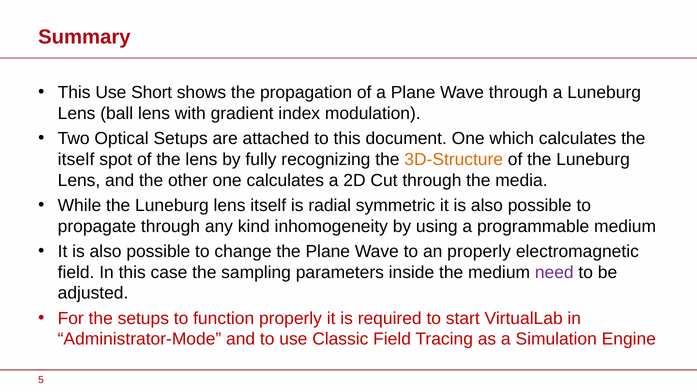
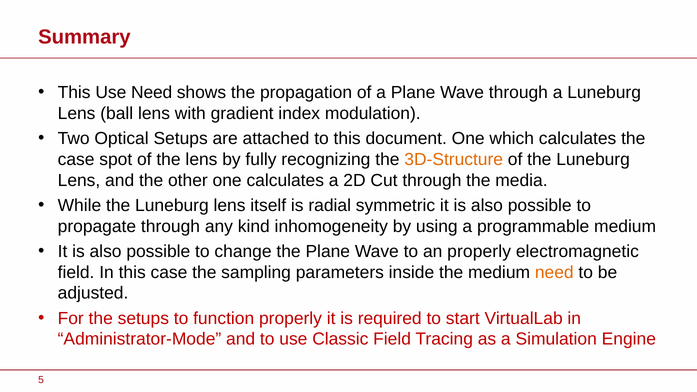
Use Short: Short -> Need
itself at (76, 159): itself -> case
need at (554, 272) colour: purple -> orange
